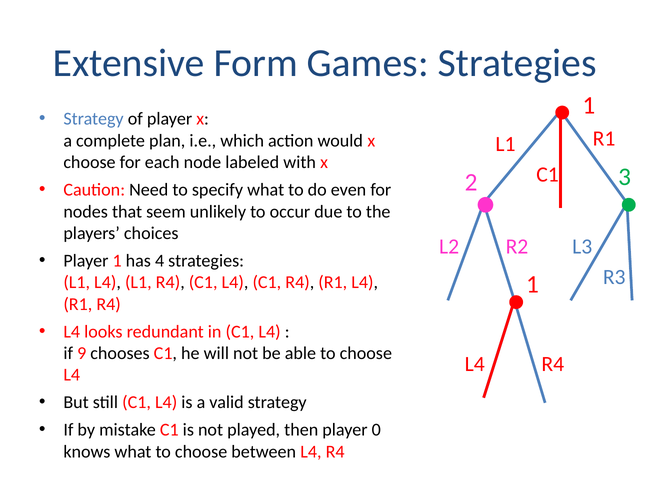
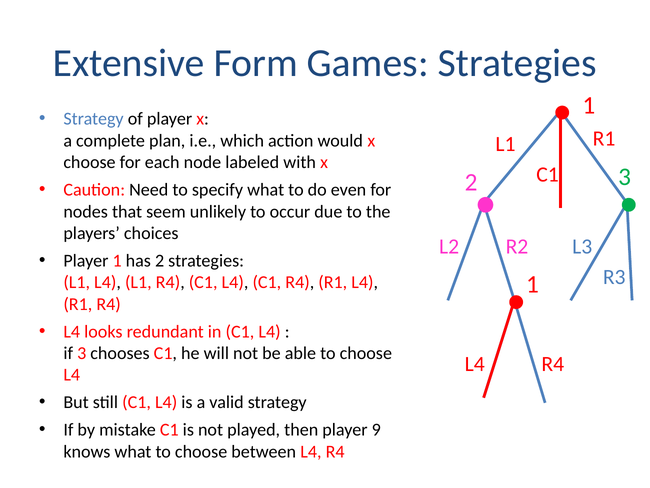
has 4: 4 -> 2
if 9: 9 -> 3
0: 0 -> 9
